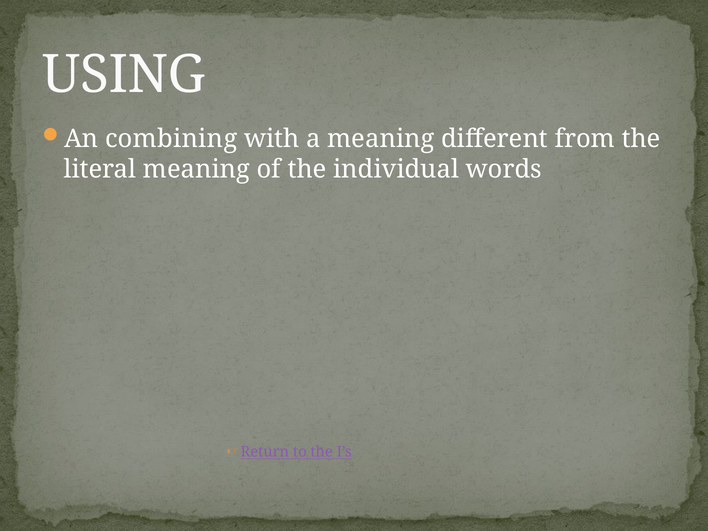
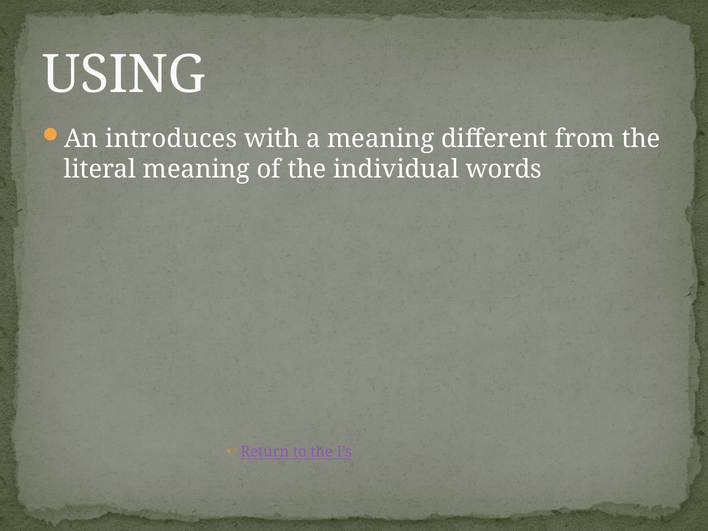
combining: combining -> introduces
